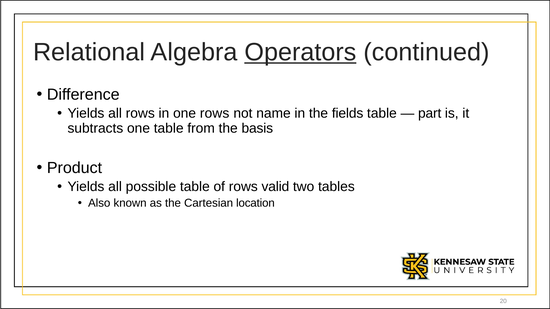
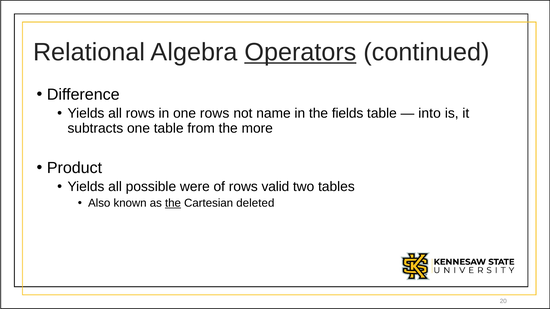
part: part -> into
basis: basis -> more
possible table: table -> were
the at (173, 203) underline: none -> present
location: location -> deleted
